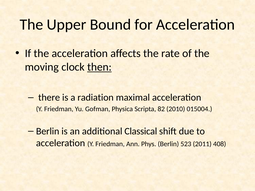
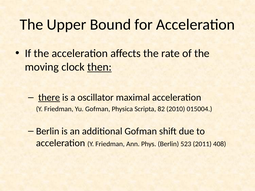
there underline: none -> present
radiation: radiation -> oscillator
additional Classical: Classical -> Gofman
